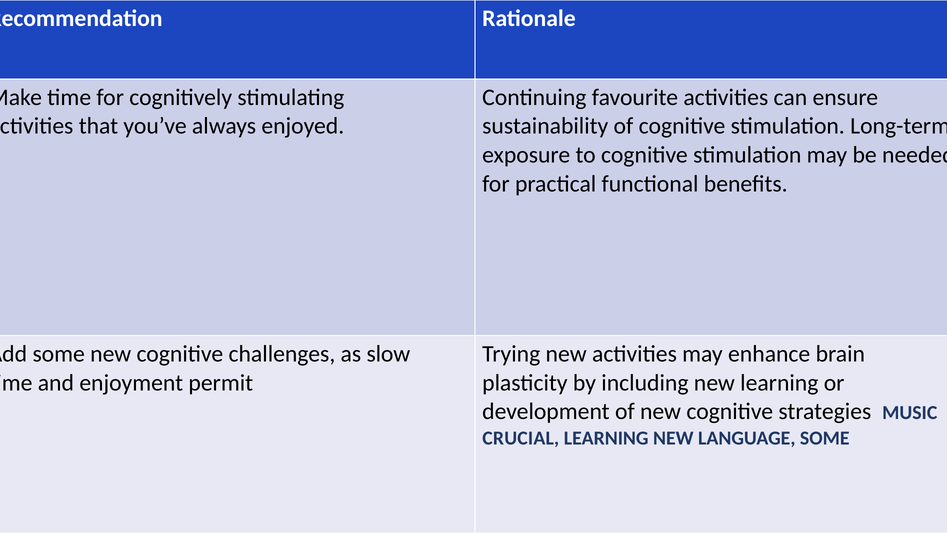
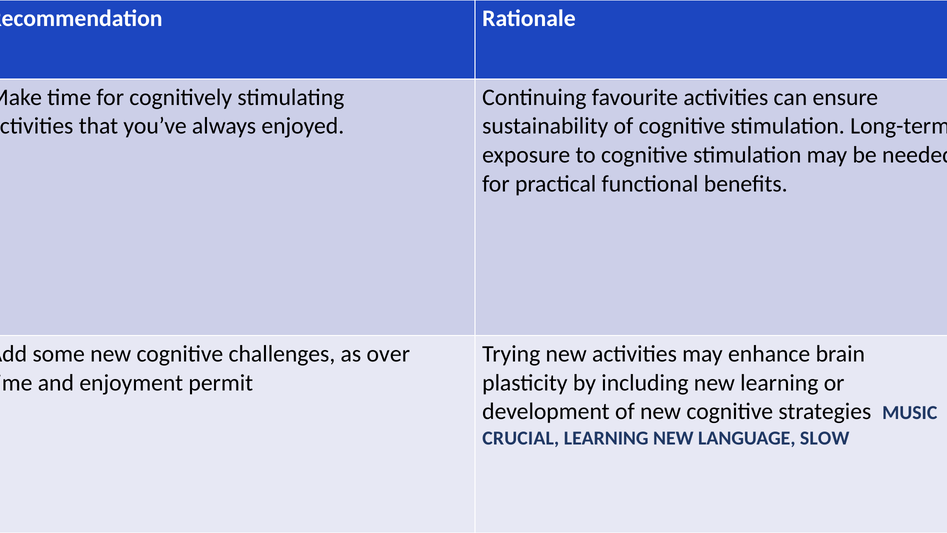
slow: slow -> over
LANGUAGE SOME: SOME -> SLOW
